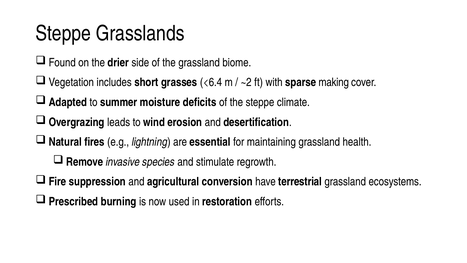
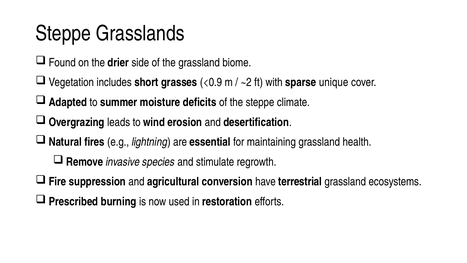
<6.4: <6.4 -> <0.9
making: making -> unique
